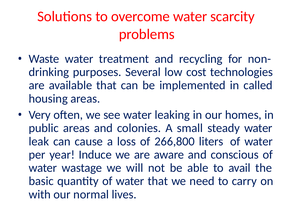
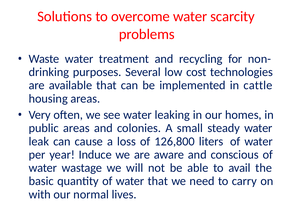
called: called -> cattle
266,800: 266,800 -> 126,800
